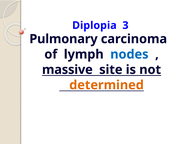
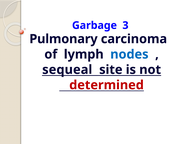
Diplopia: Diplopia -> Garbage
massive: massive -> sequeal
determined colour: orange -> red
